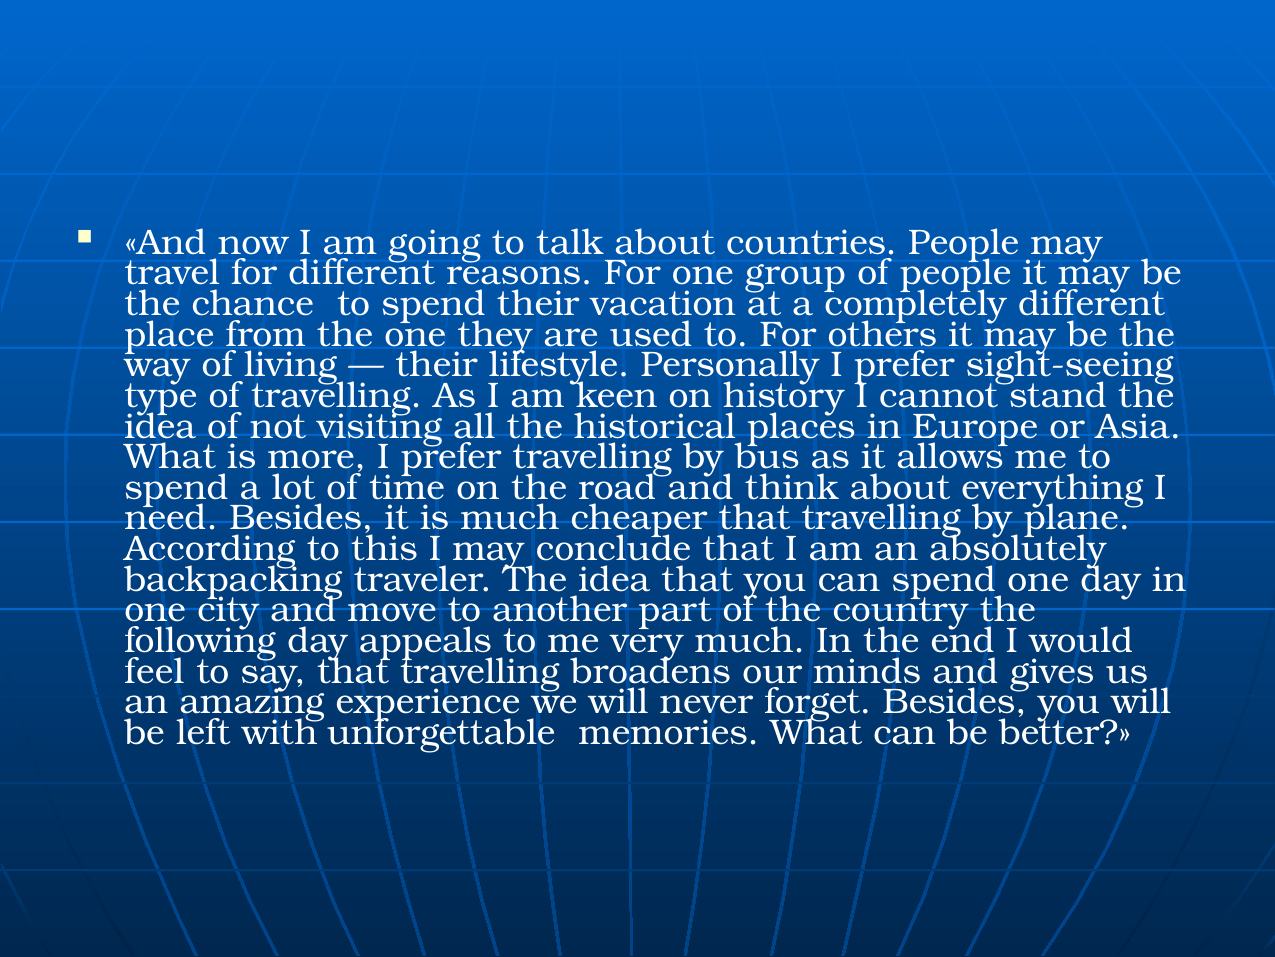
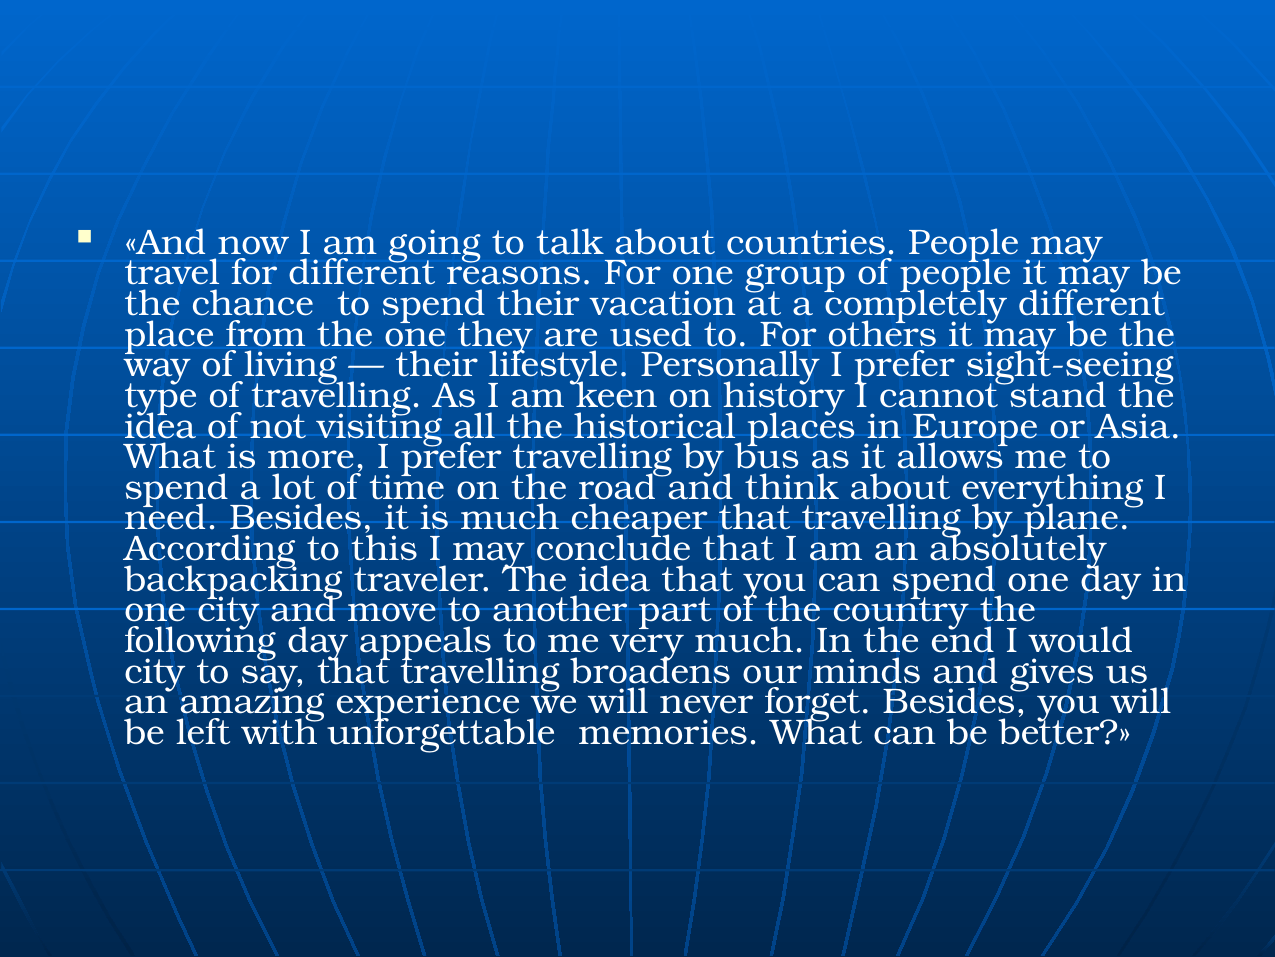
feel at (154, 671): feel -> city
